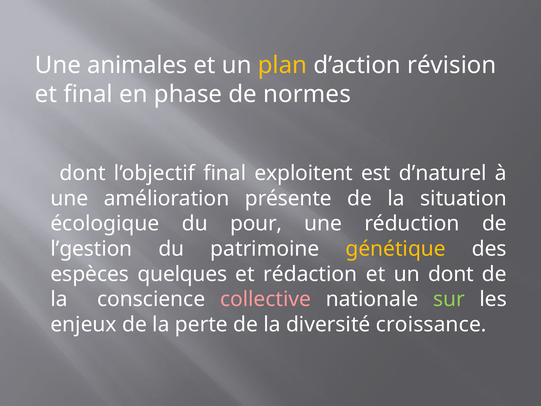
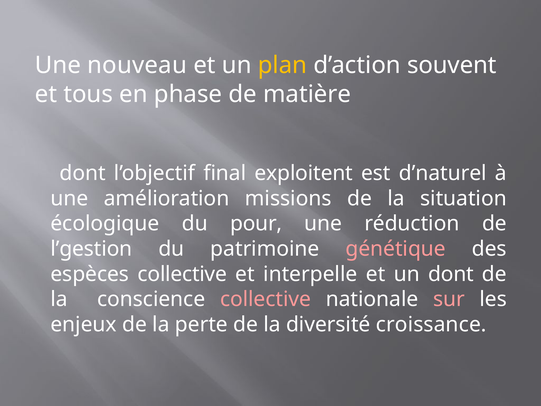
animales: animales -> nouveau
révision: révision -> souvent
et final: final -> tous
normes: normes -> matière
présente: présente -> missions
génétique colour: yellow -> pink
espèces quelques: quelques -> collective
rédaction: rédaction -> interpelle
sur colour: light green -> pink
